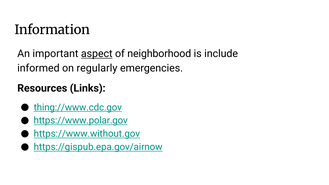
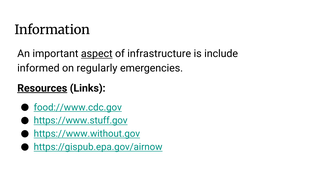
neighborhood: neighborhood -> infrastructure
Resources underline: none -> present
thing://www.cdc.gov: thing://www.cdc.gov -> food://www.cdc.gov
https://www.polar.gov: https://www.polar.gov -> https://www.stuff.gov
